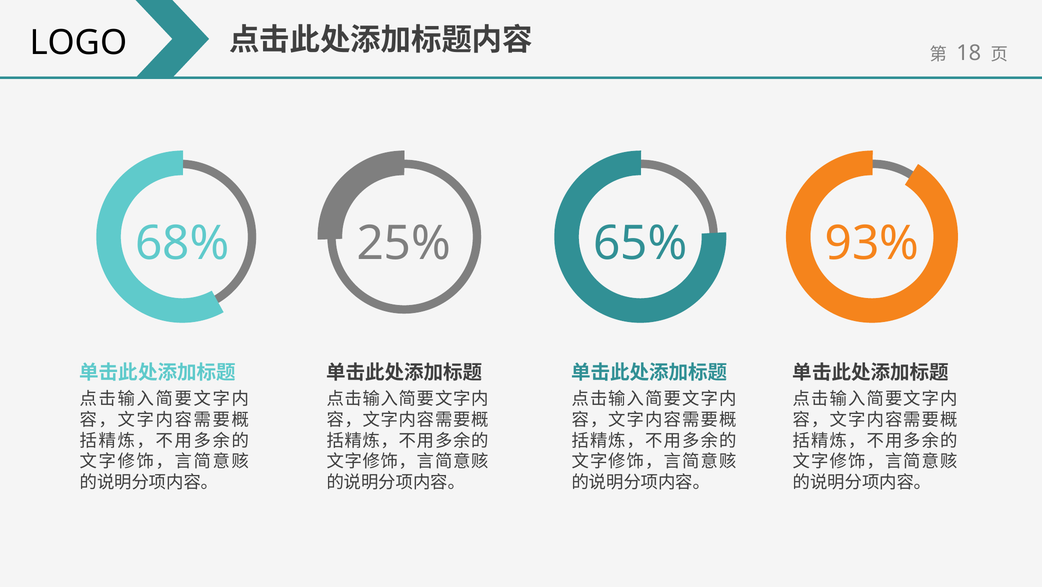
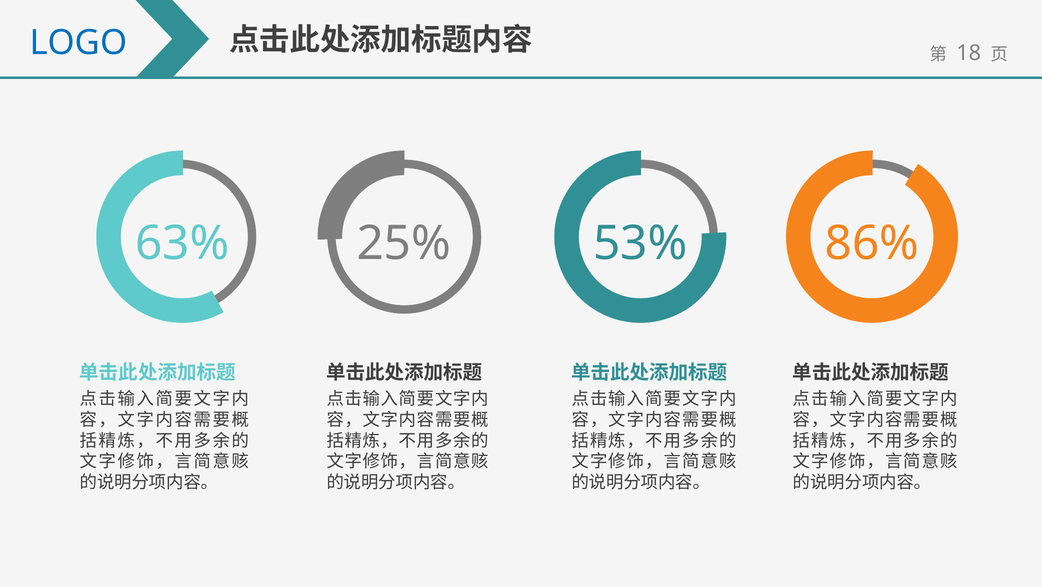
LOGO colour: black -> blue
68%: 68% -> 63%
65%: 65% -> 53%
93%: 93% -> 86%
